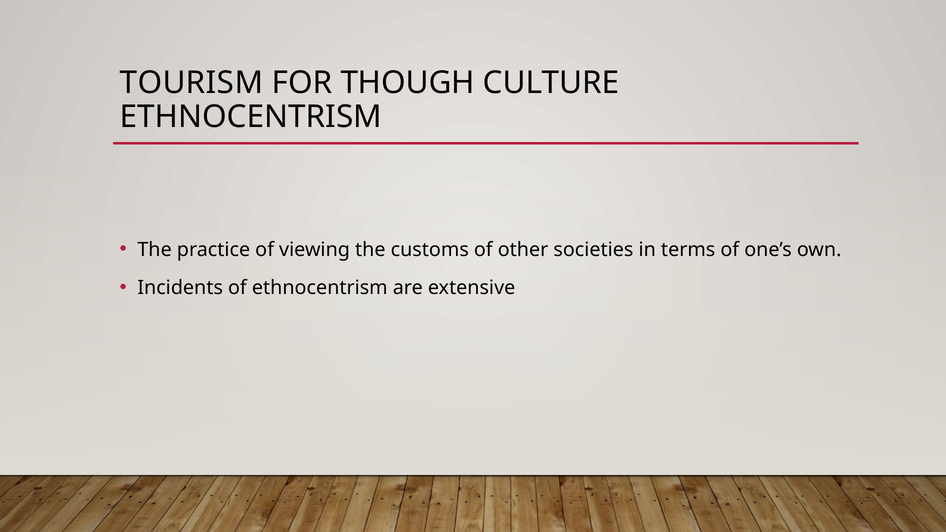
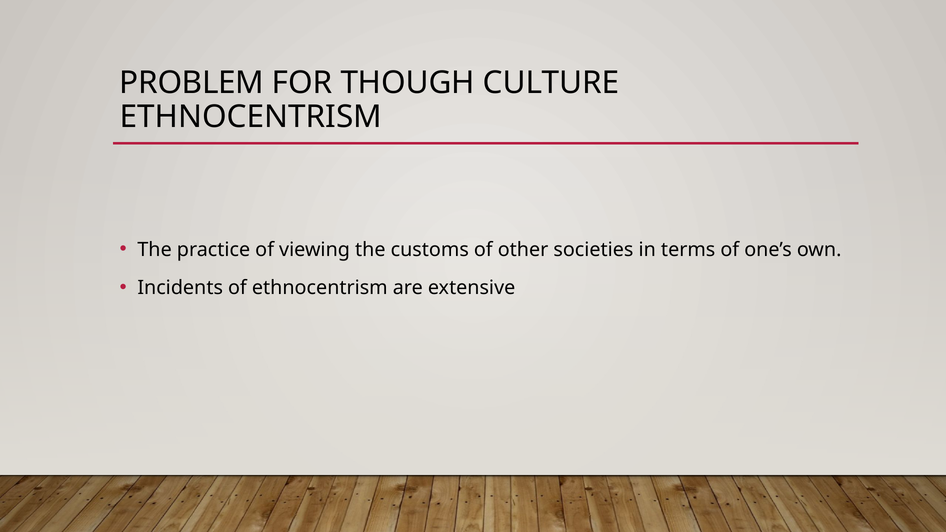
TOURISM: TOURISM -> PROBLEM
